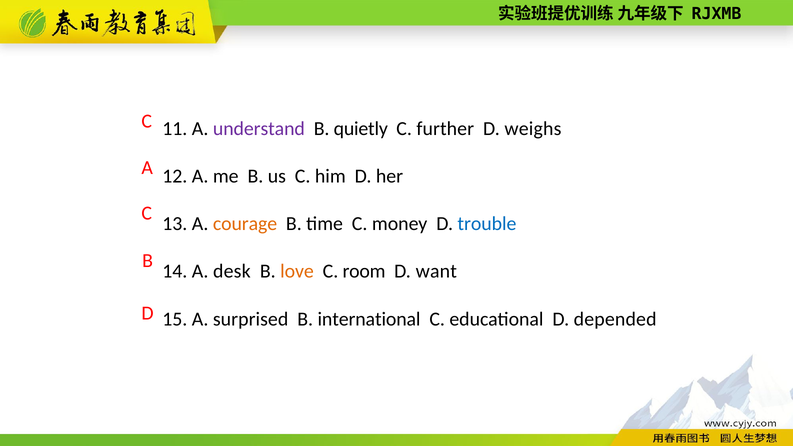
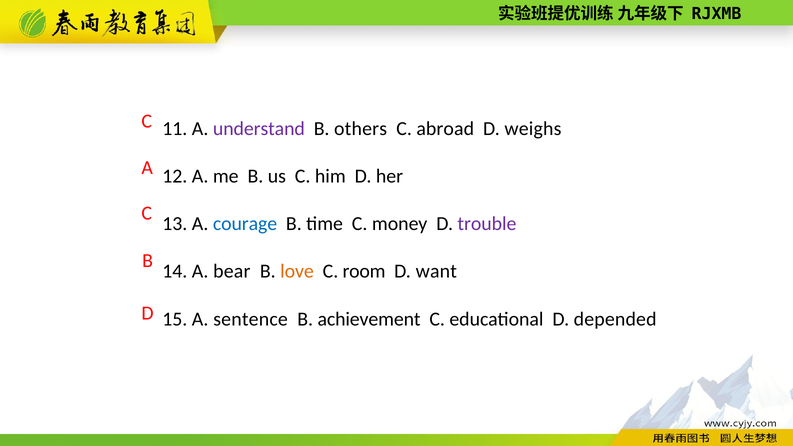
quietly: quietly -> others
further: further -> abroad
courage colour: orange -> blue
trouble colour: blue -> purple
desk: desk -> bear
surprised: surprised -> sentence
international: international -> achievement
